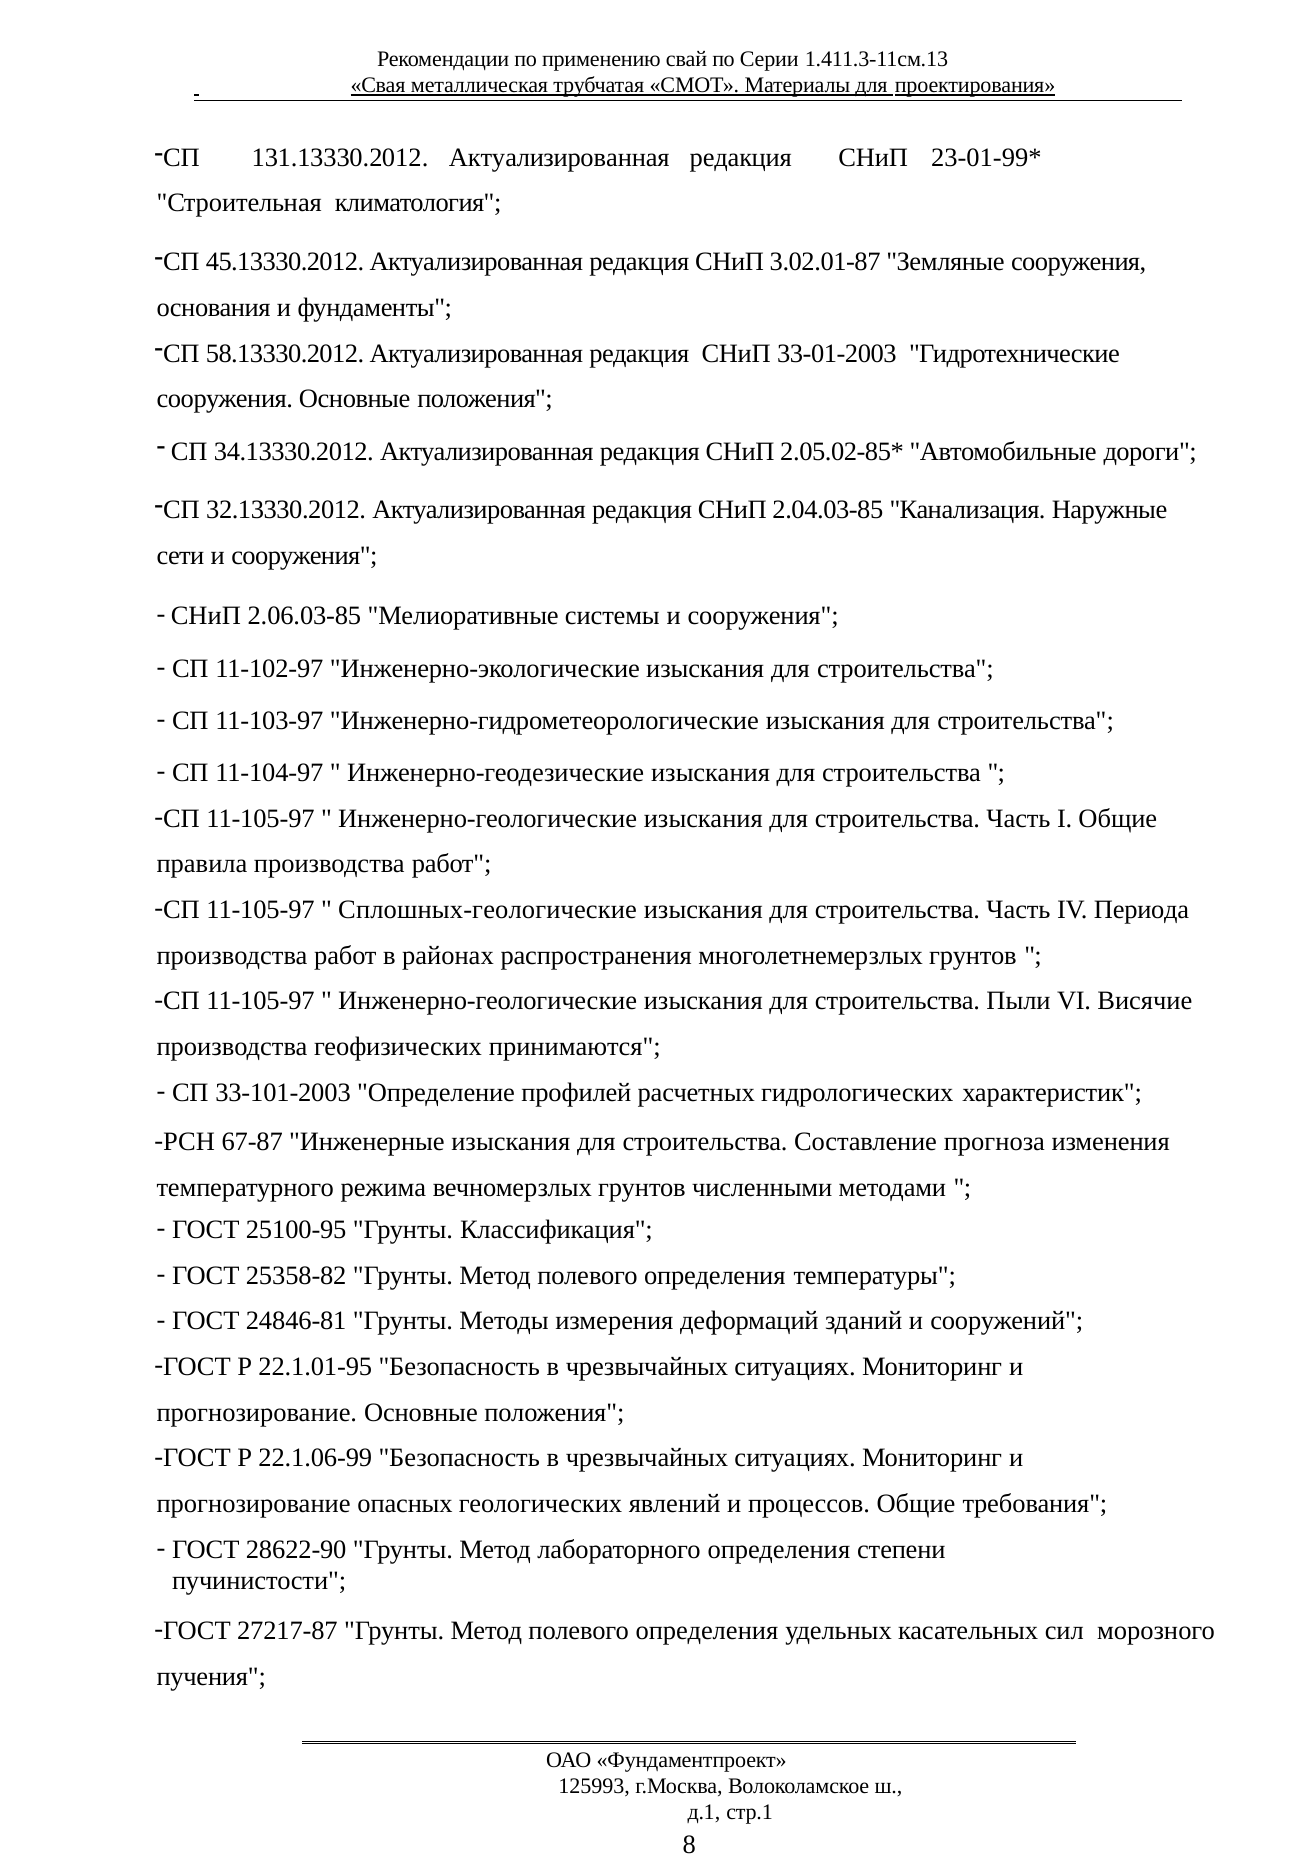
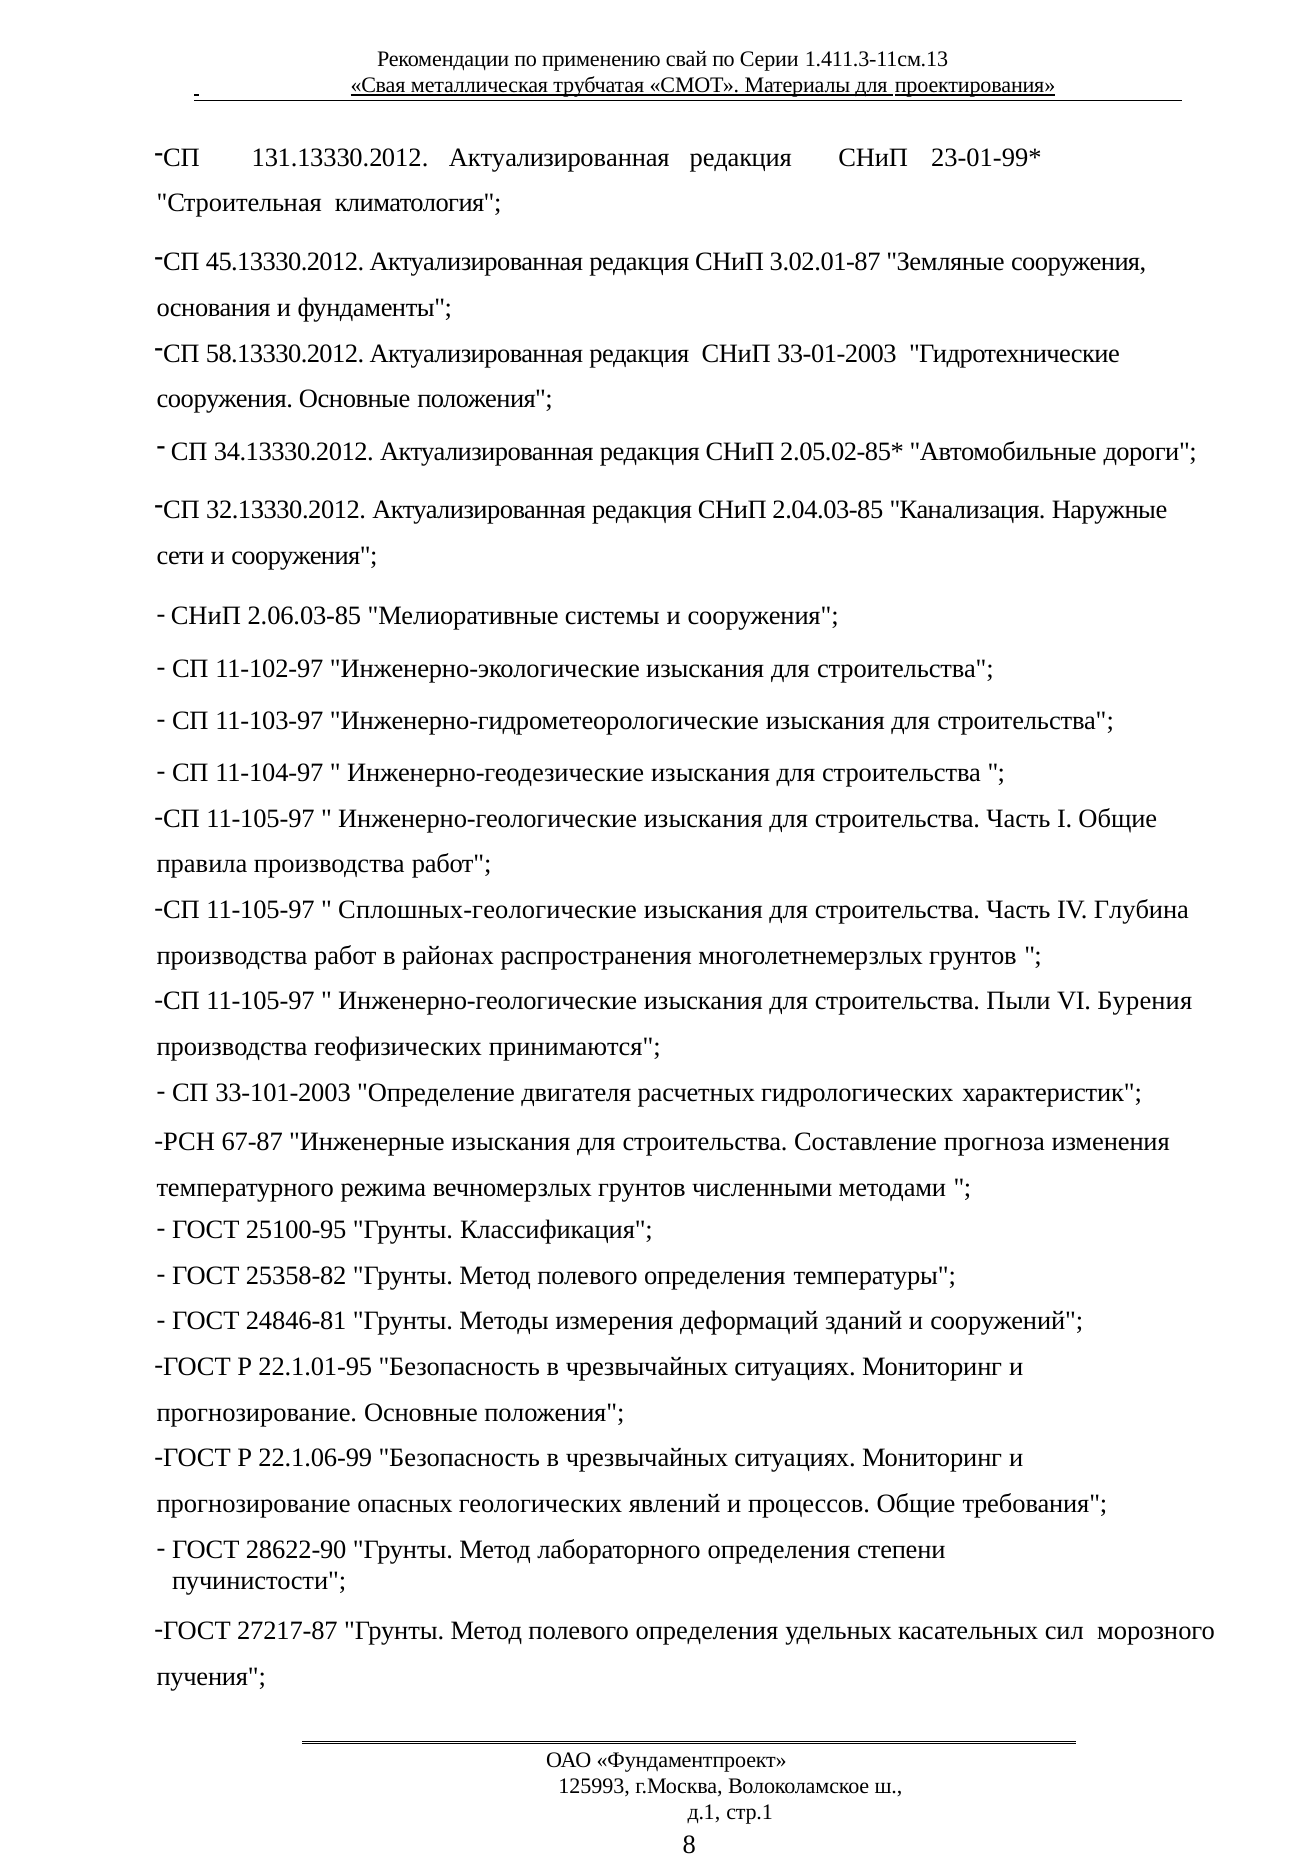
Периода: Периода -> Глубина
Висячие: Висячие -> Бурения
профилей: профилей -> двигателя
